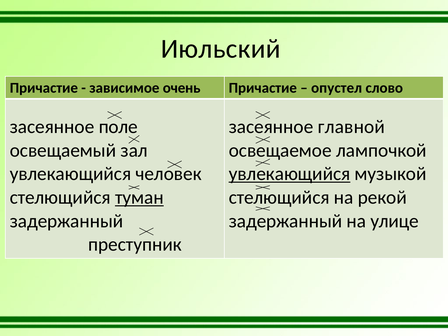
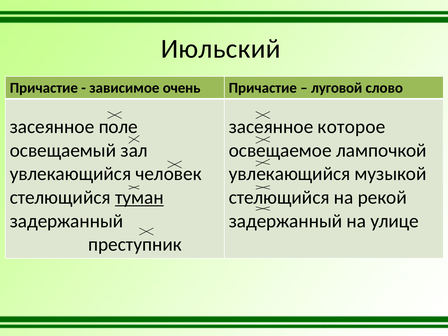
опустел: опустел -> луговой
главной: главной -> которое
увлекающийся at (290, 174) underline: present -> none
